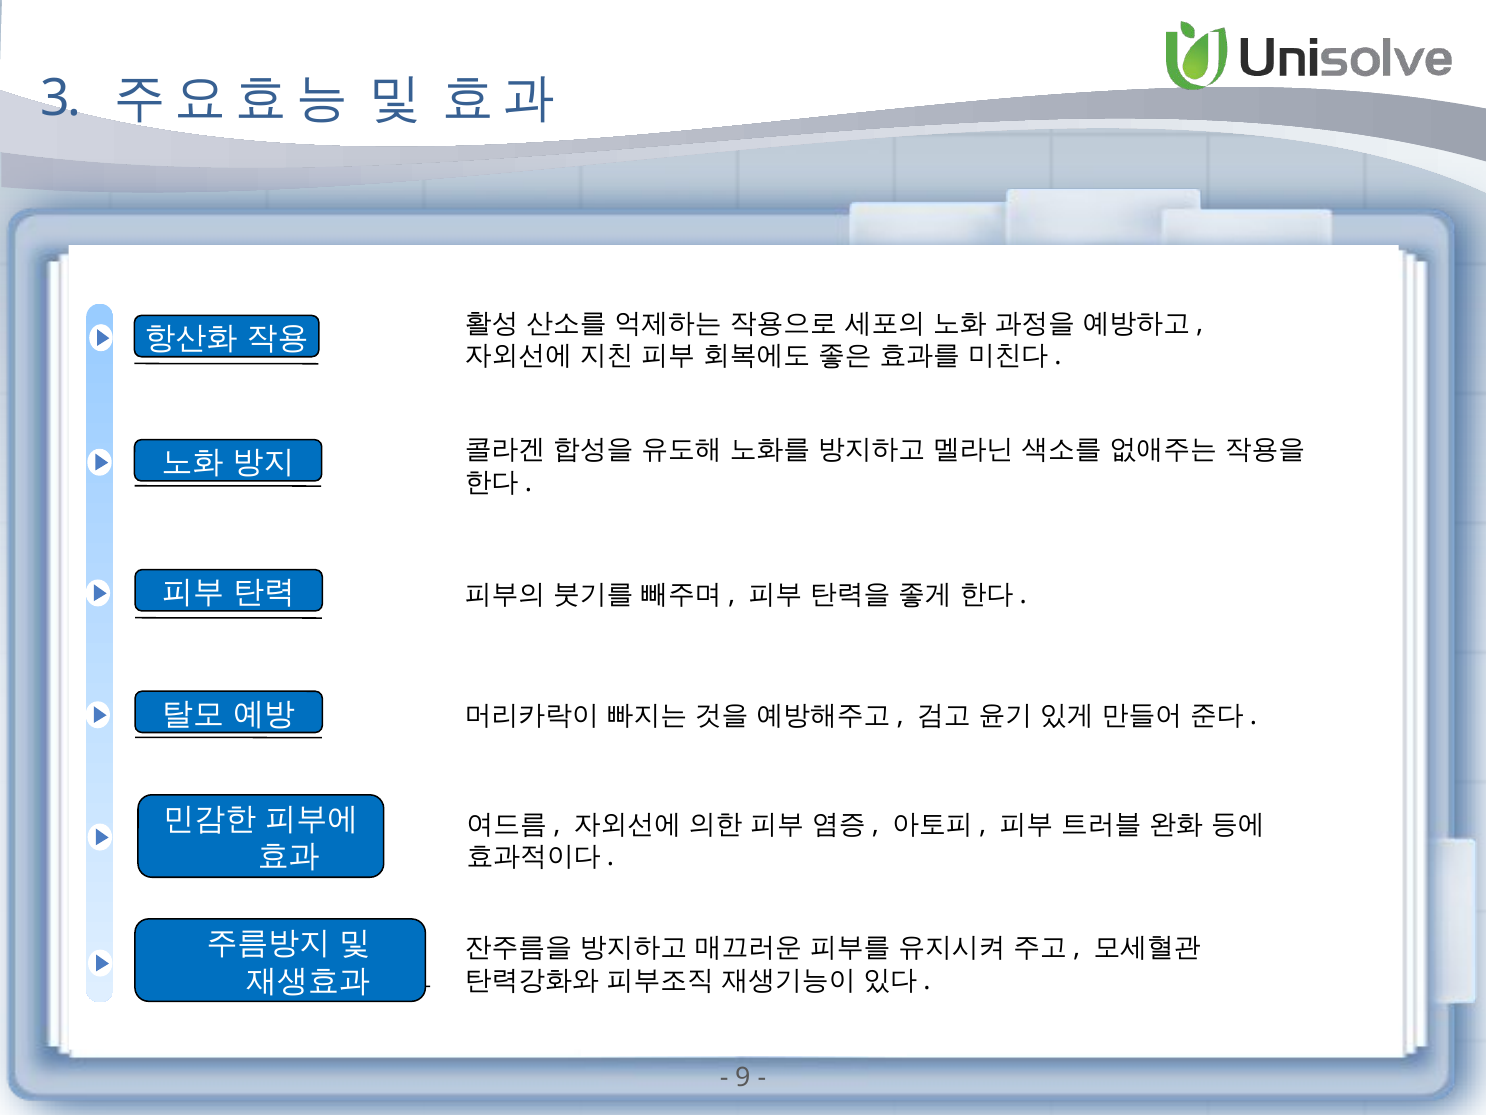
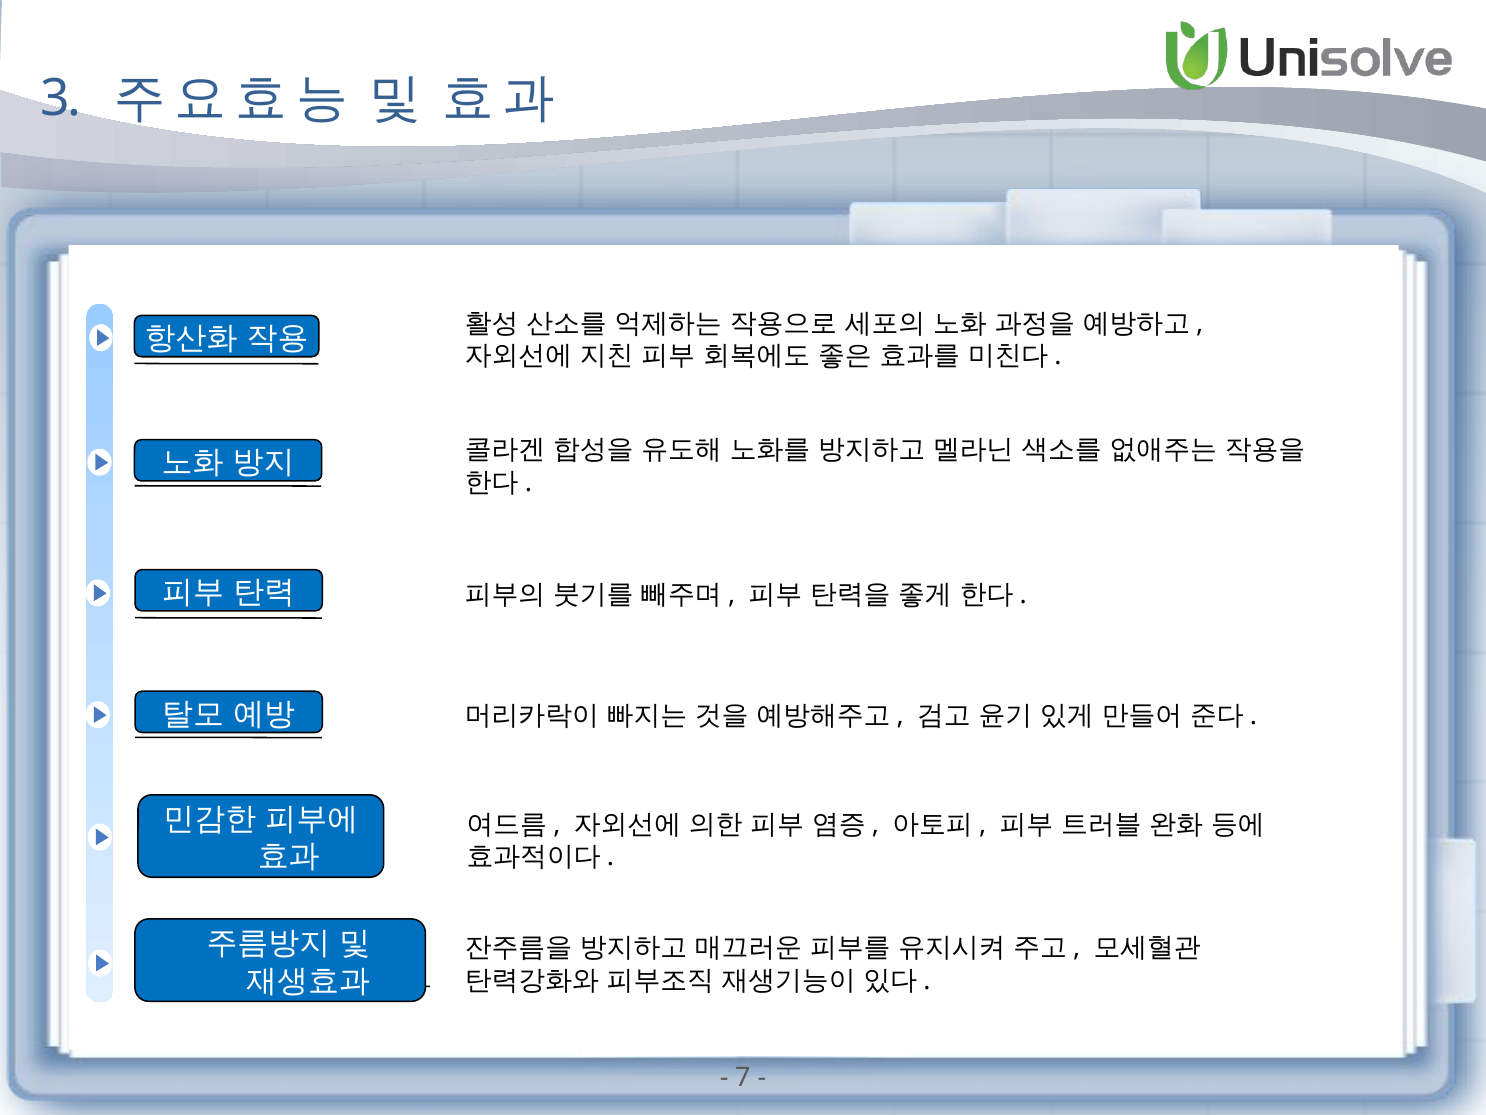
9: 9 -> 7
